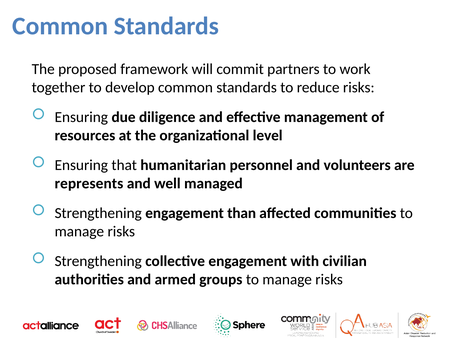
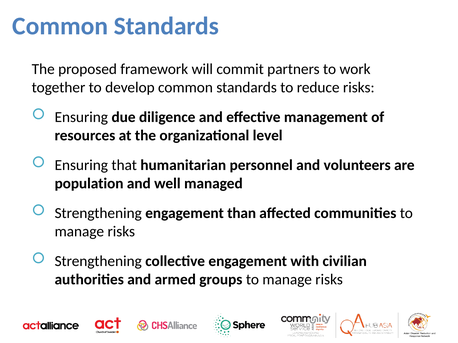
represents: represents -> population
